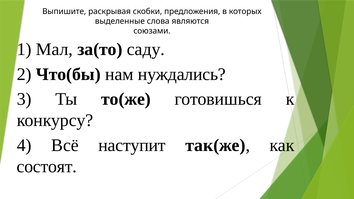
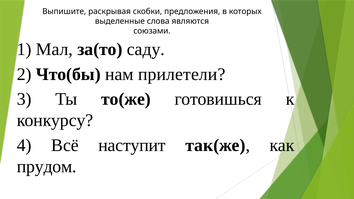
нуждались: нуждались -> прилетели
состоят: состоят -> прудом
